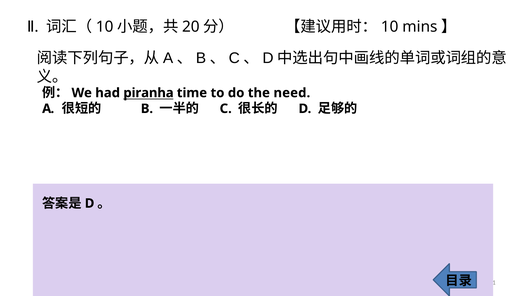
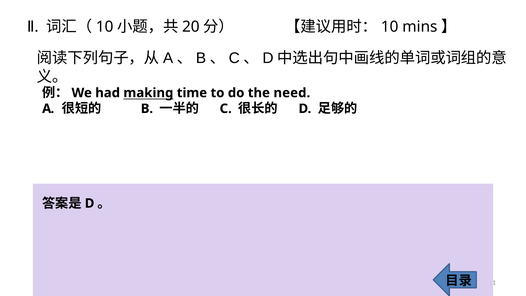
piranha: piranha -> making
